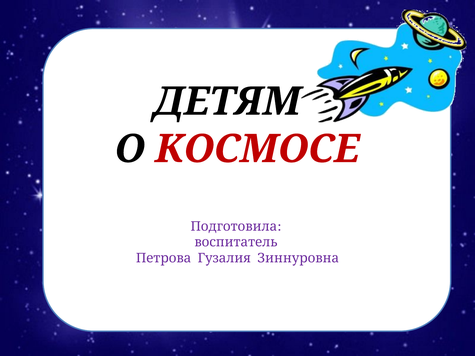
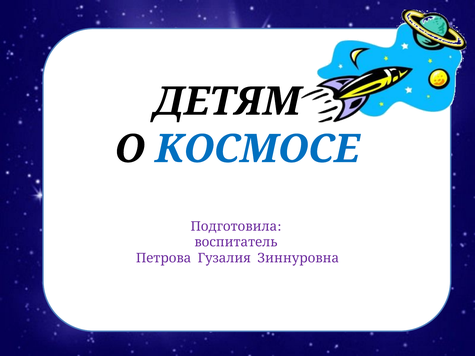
КОСМОСЕ colour: red -> blue
